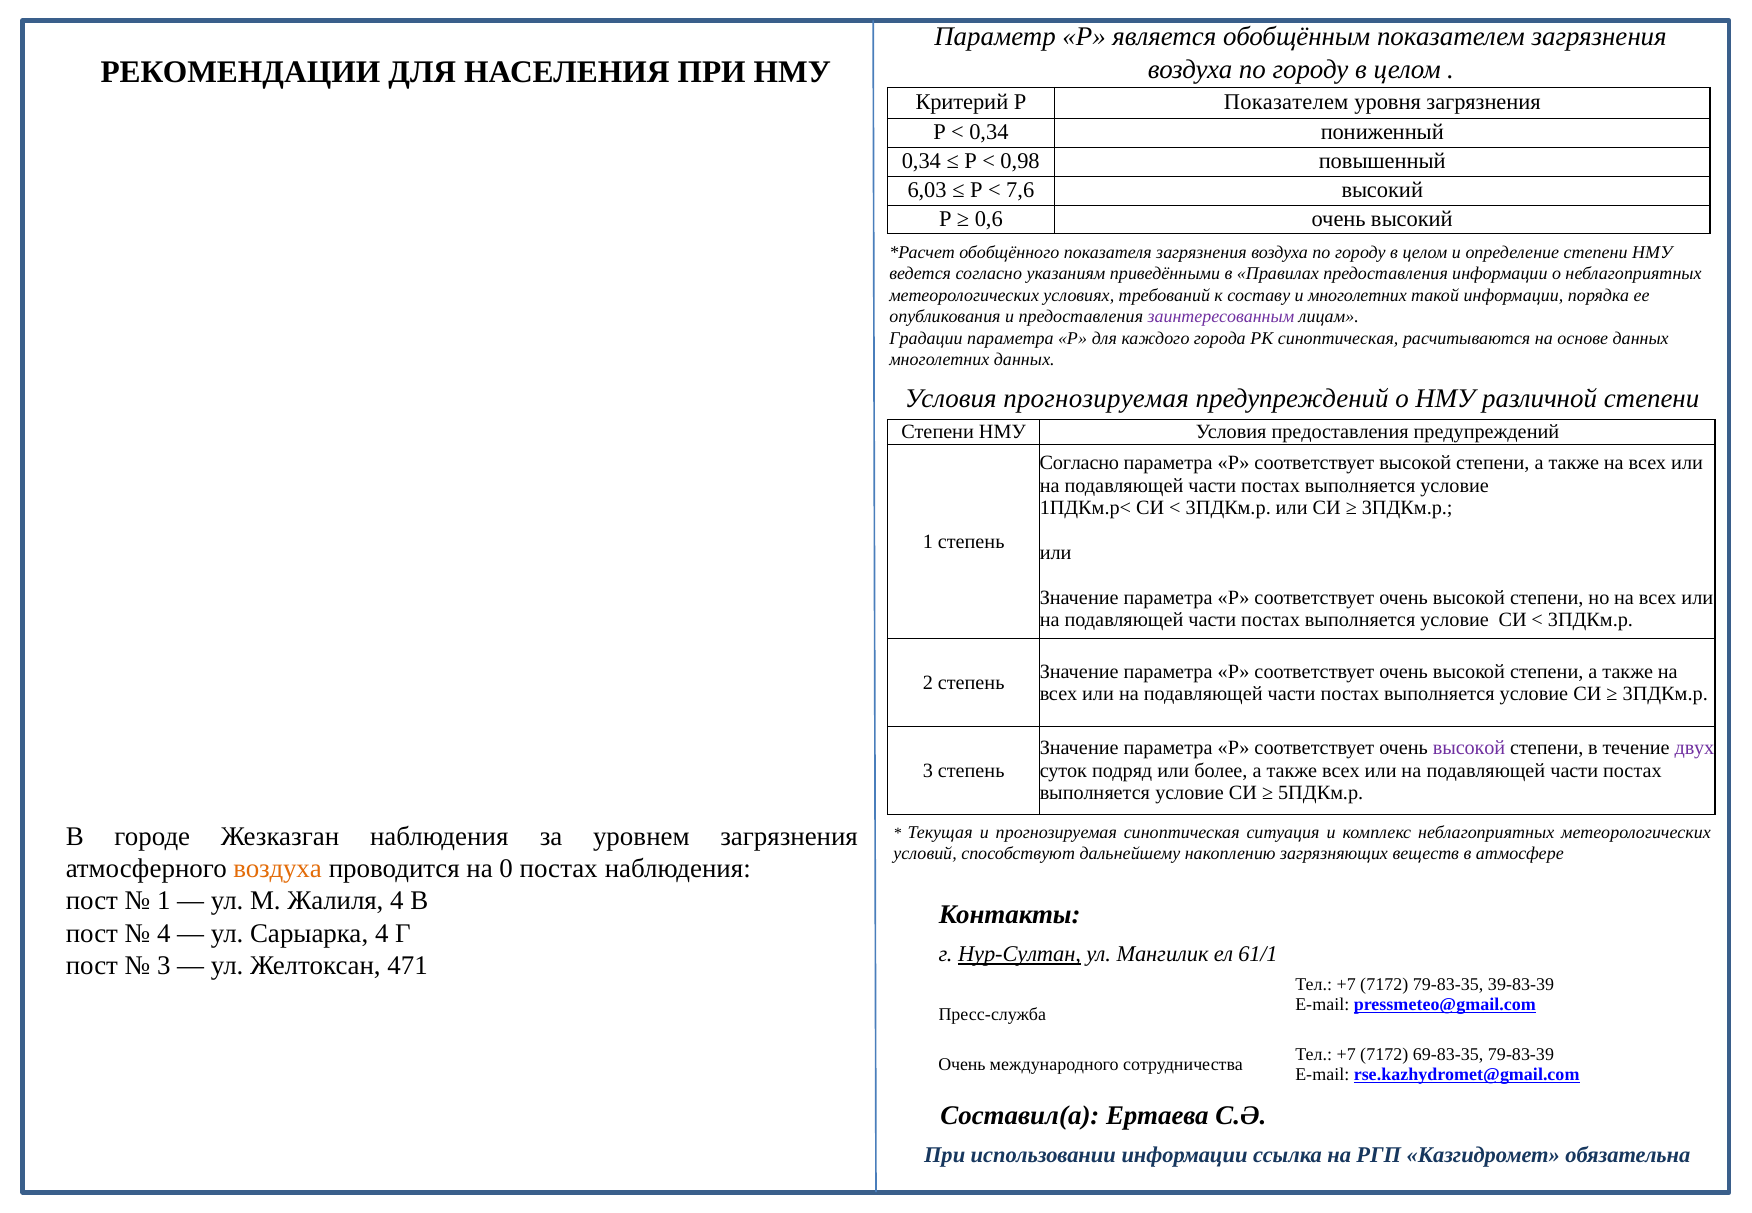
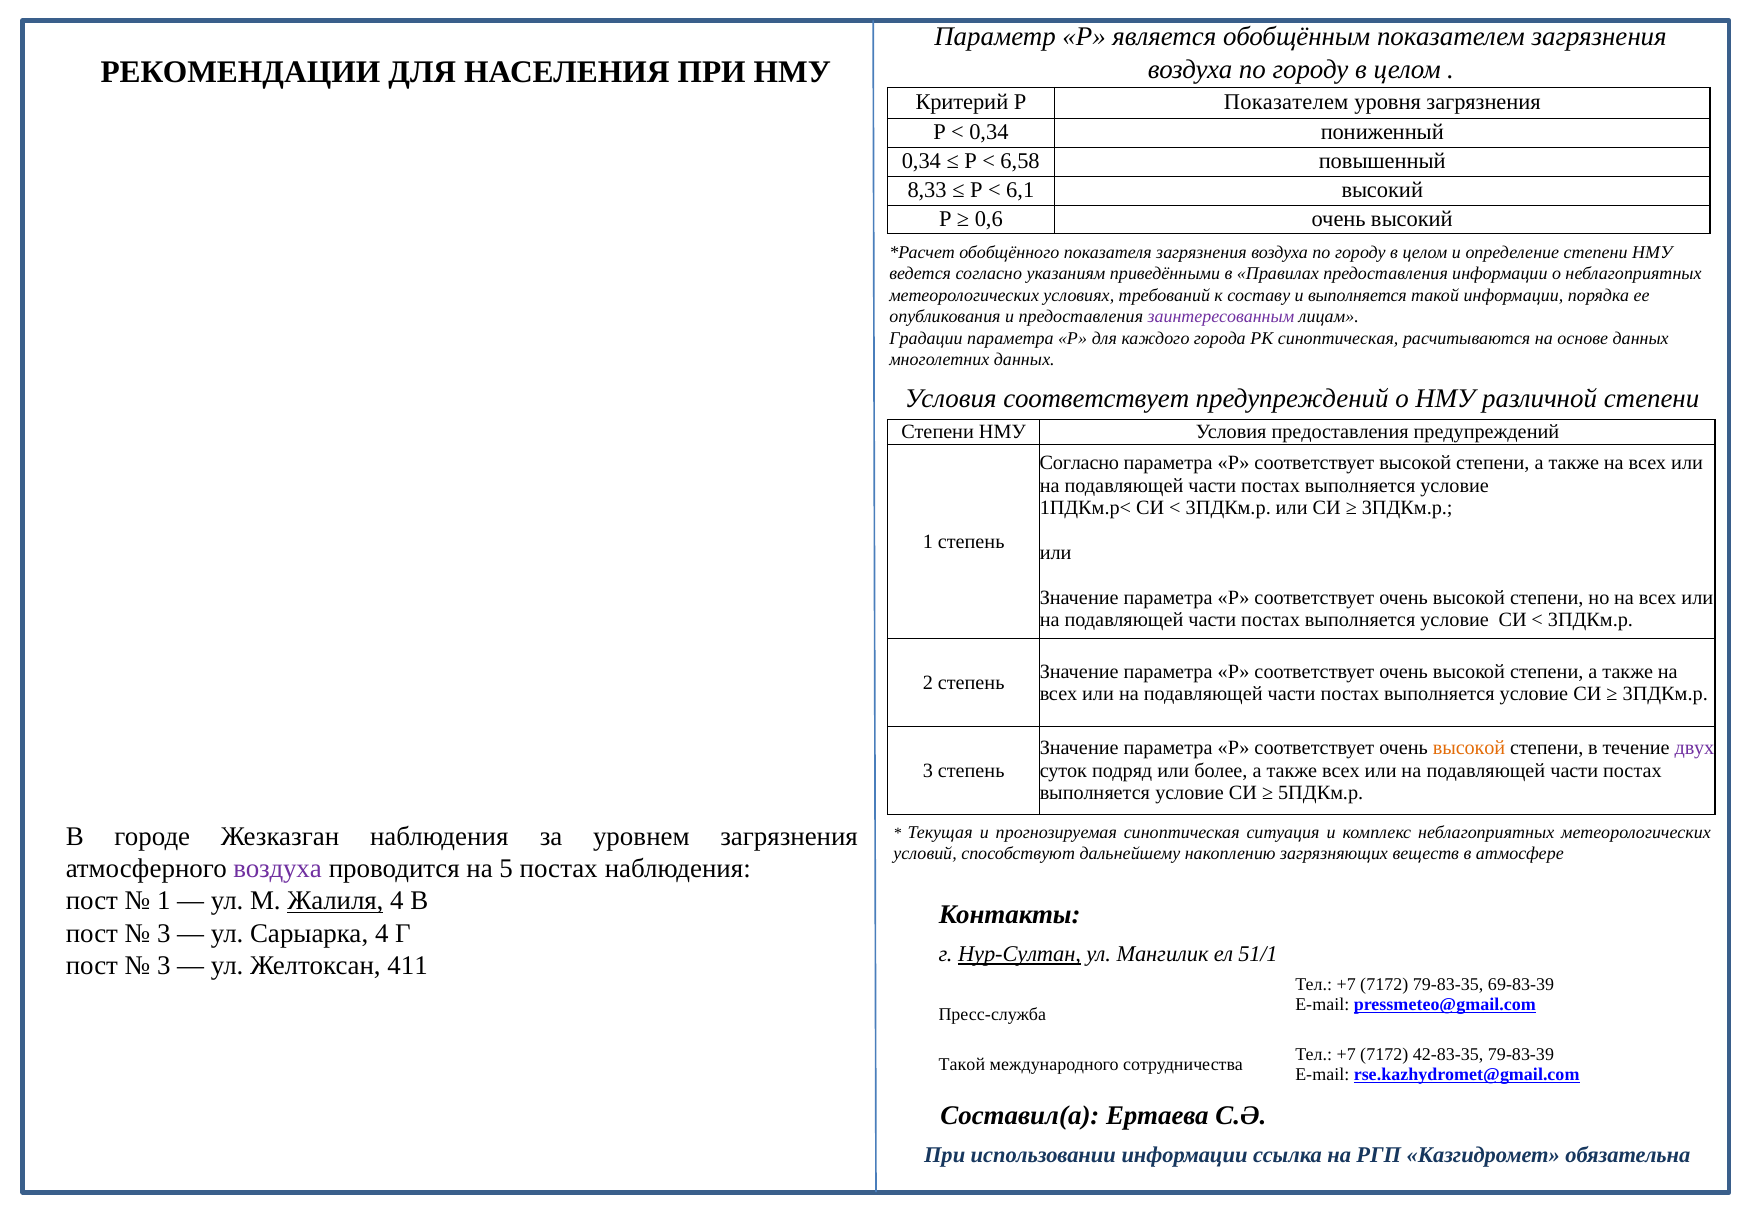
0,98: 0,98 -> 6,58
6,03: 6,03 -> 8,33
7,6: 7,6 -> 6,1
и многолетних: многолетних -> выполняется
Условия прогнозируемая: прогнозируемая -> соответствует
высокой at (1469, 748) colour: purple -> orange
воздуха at (278, 868) colour: orange -> purple
0: 0 -> 5
Жалиля underline: none -> present
4 at (164, 933): 4 -> 3
61/1: 61/1 -> 51/1
471: 471 -> 411
39-83-39: 39-83-39 -> 69-83-39
69-83-35: 69-83-35 -> 42-83-35
Очень at (962, 1065): Очень -> Такой
